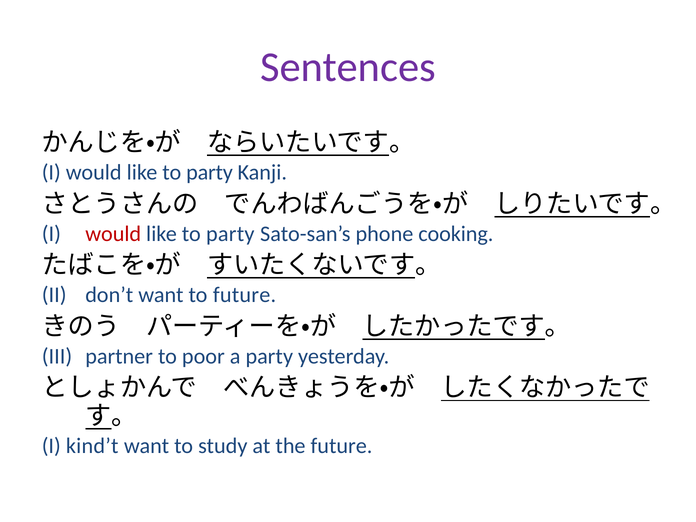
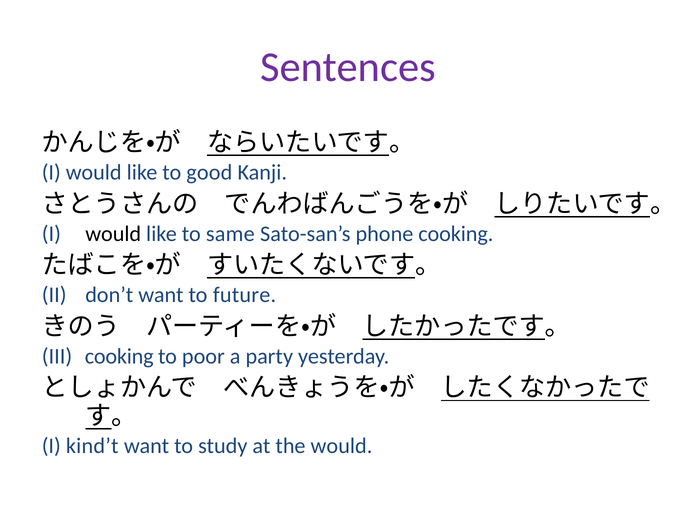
party at (209, 173): party -> good
would at (113, 234) colour: red -> black
party at (230, 234): party -> same
partner at (119, 356): partner -> cooking
the future: future -> would
